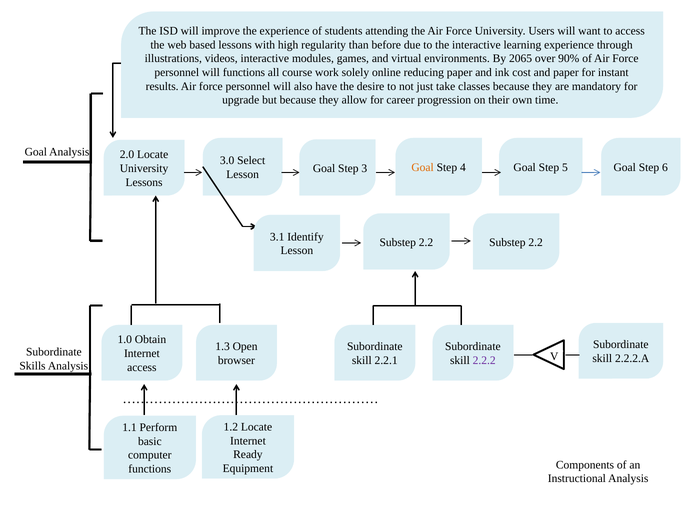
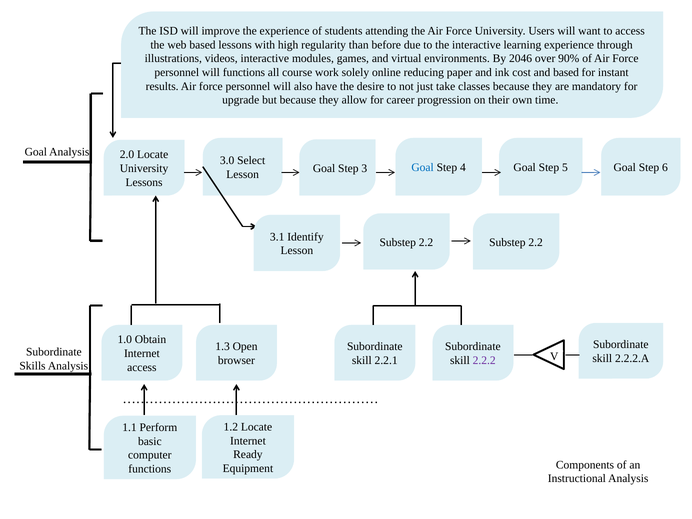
2065: 2065 -> 2046
and paper: paper -> based
Goal at (423, 167) colour: orange -> blue
